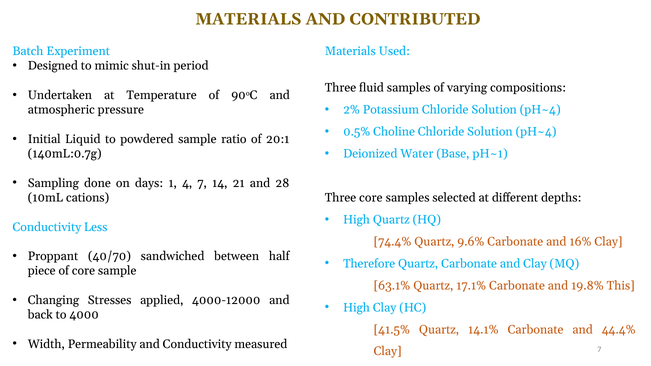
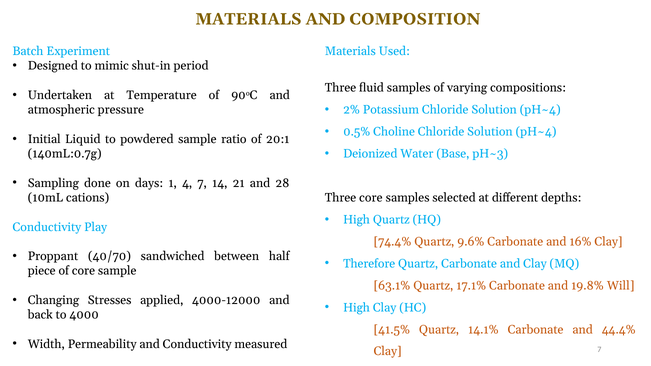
CONTRIBUTED: CONTRIBUTED -> COMPOSITION
pH~1: pH~1 -> pH~3
Less: Less -> Play
This: This -> Will
